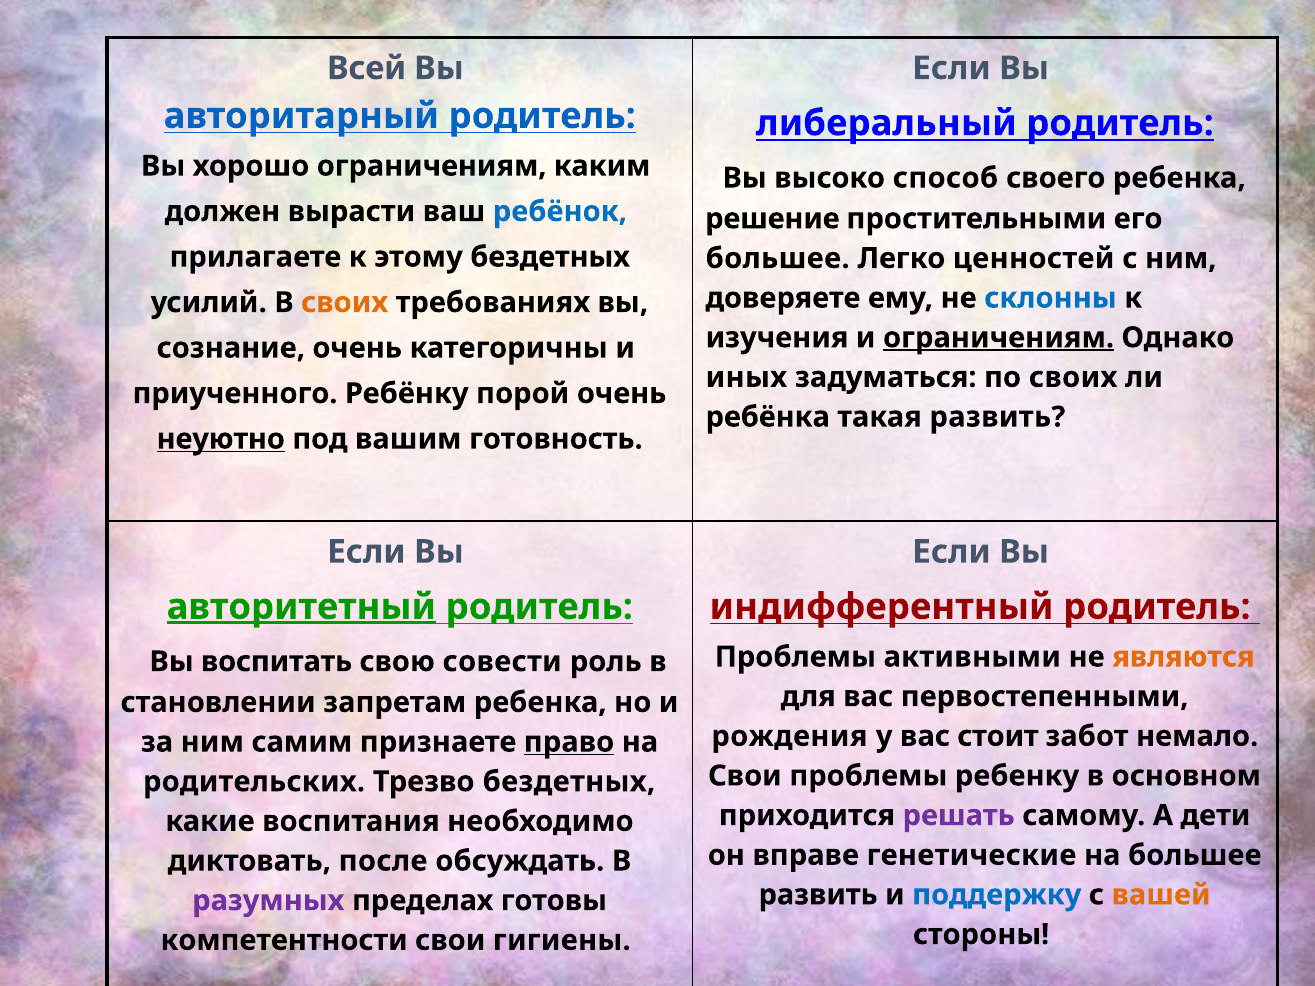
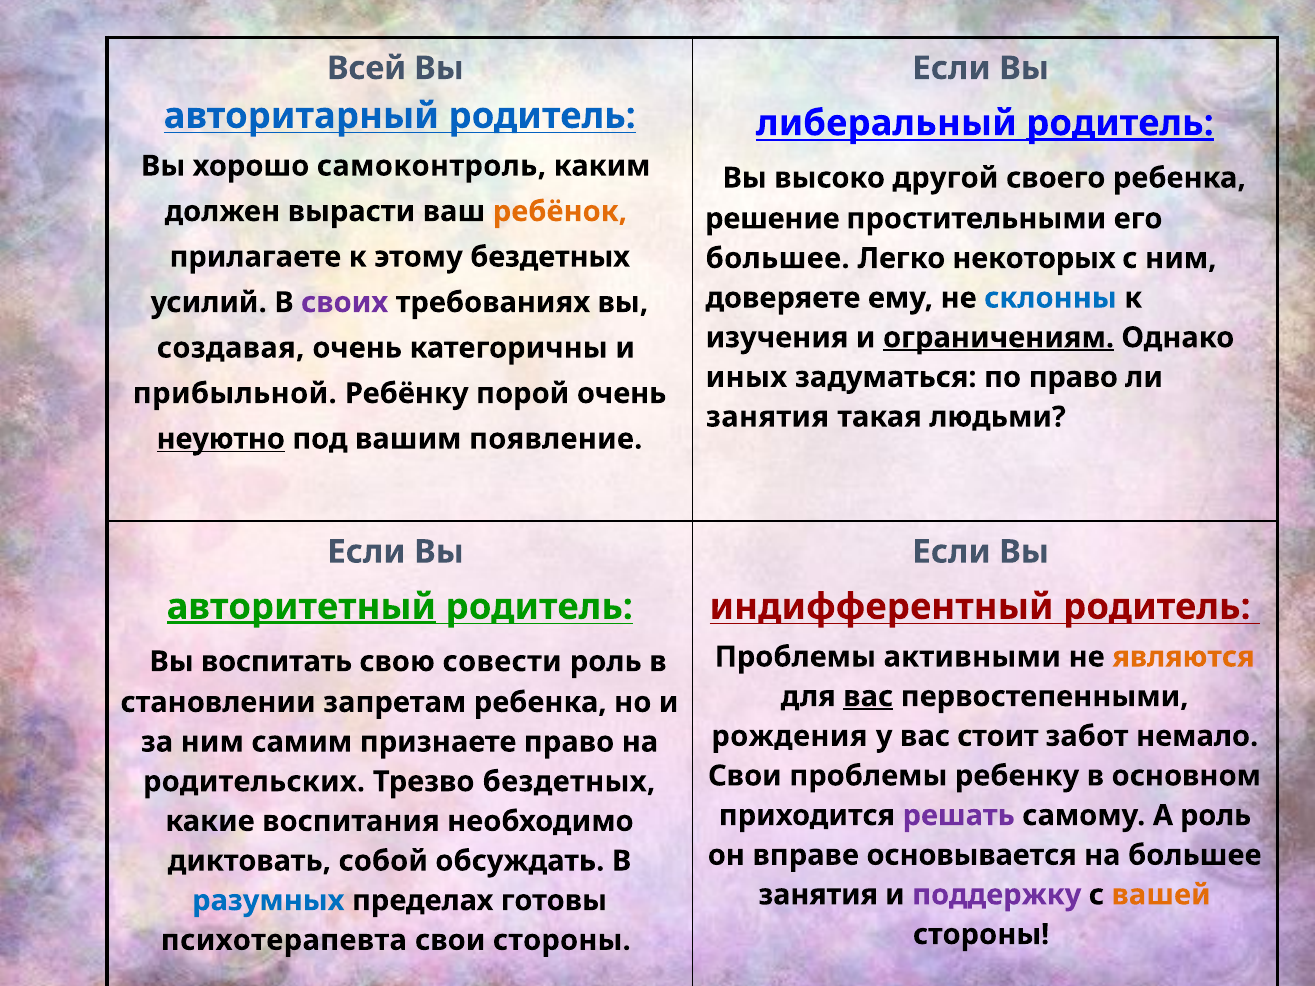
родитель at (1120, 123) underline: none -> present
хорошо ограничениям: ограничениям -> самоконтроль
способ: способ -> другой
ребёнок colour: blue -> orange
ценностей: ценностей -> некоторых
своих at (345, 303) colour: orange -> purple
сознание: сознание -> создавая
по своих: своих -> право
приученного: приученного -> прибыльной
ребёнка at (768, 417): ребёнка -> занятия
такая развить: развить -> людьми
готовность: готовность -> появление
вас at (868, 697) underline: none -> present
право at (569, 742) underline: present -> none
А дети: дети -> роль
генетические: генетические -> основывается
после: после -> собой
развить at (818, 895): развить -> занятия
поддержку colour: blue -> purple
разумных colour: purple -> blue
компетентности: компетентности -> психотерапевта
свои гигиены: гигиены -> стороны
